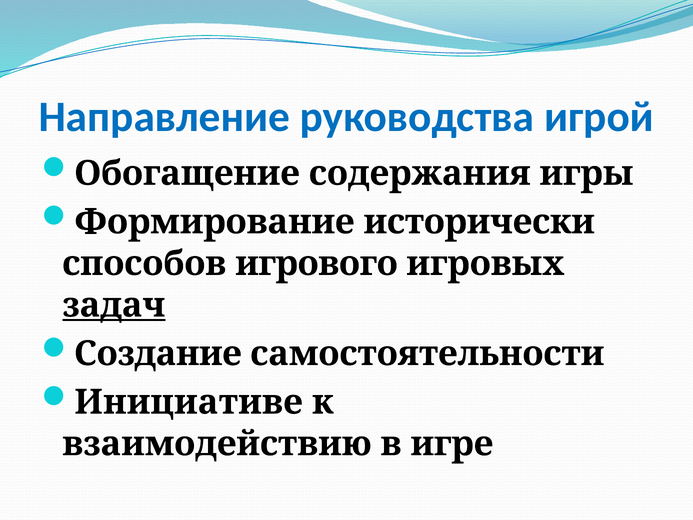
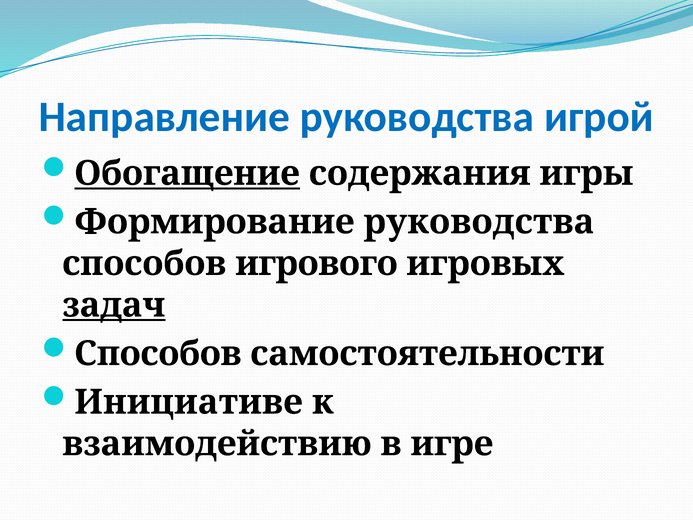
Обогащение underline: none -> present
Формирование исторически: исторически -> руководства
Создание at (158, 353): Создание -> Способов
